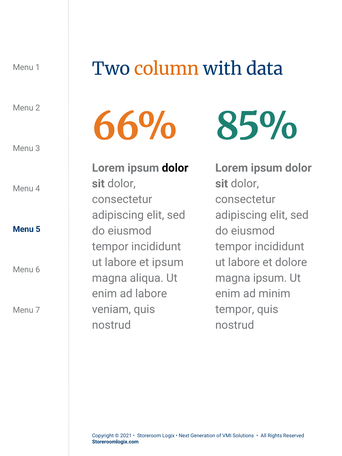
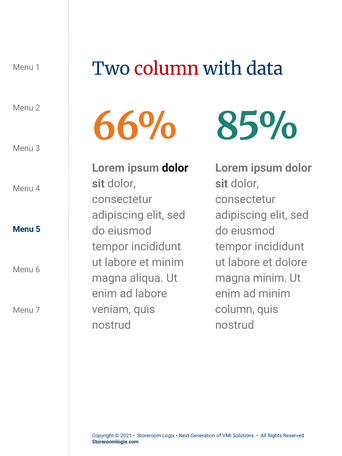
column at (166, 69) colour: orange -> red
et ipsum: ipsum -> minim
magna ipsum: ipsum -> minim
tempor at (235, 309): tempor -> column
